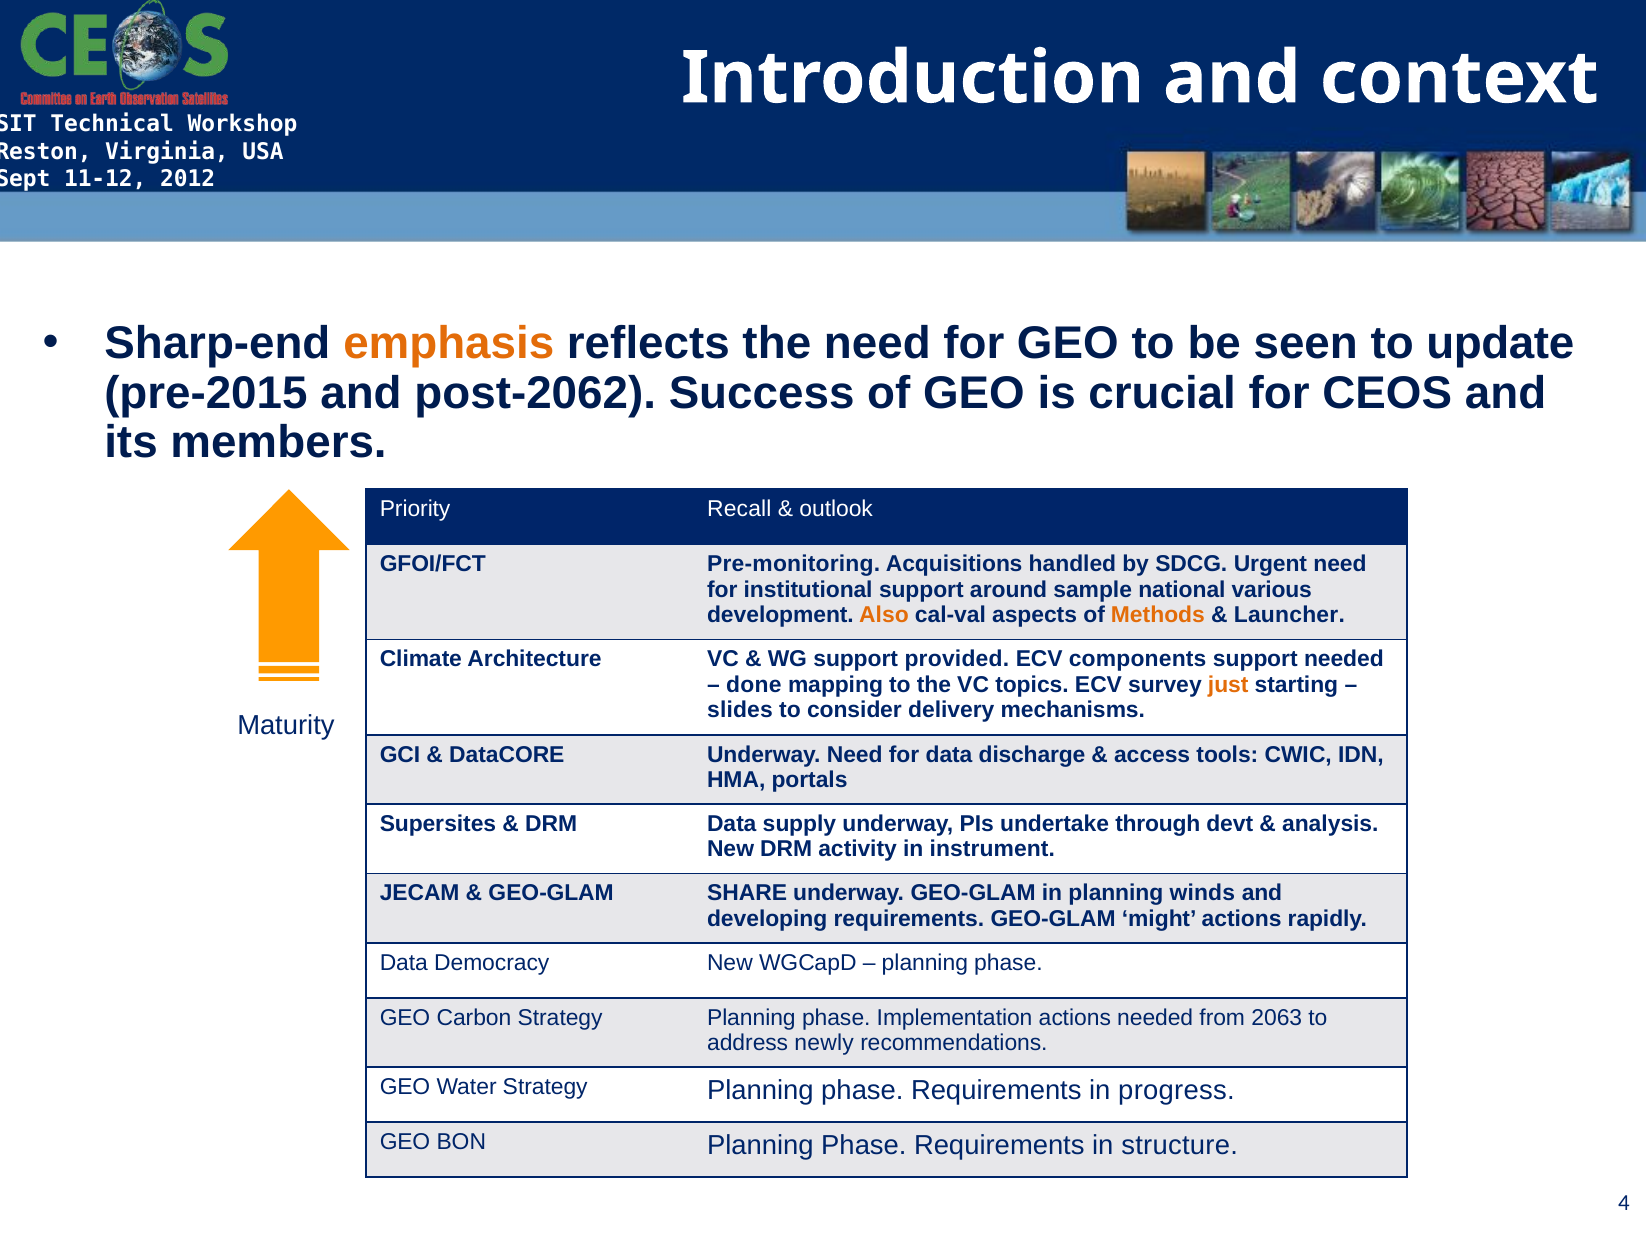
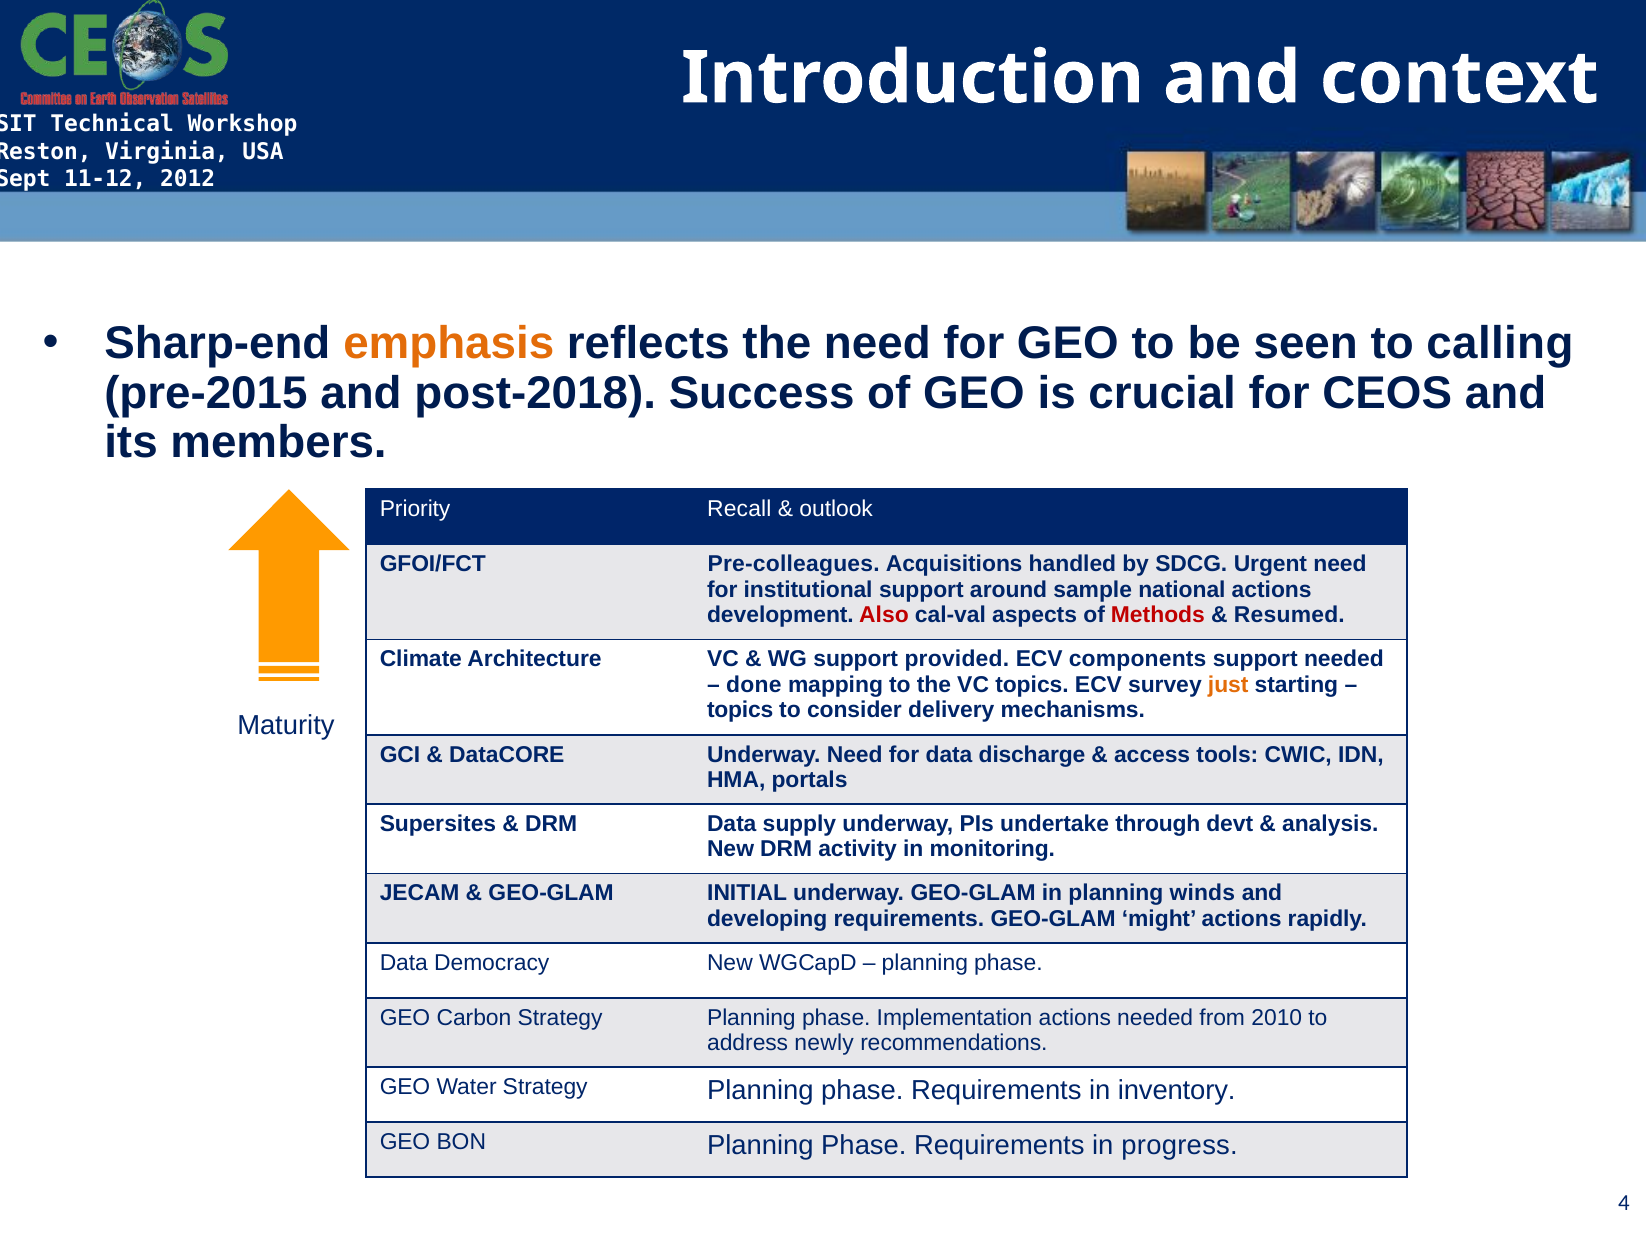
update: update -> calling
post-2062: post-2062 -> post-2018
Pre-monitoring: Pre-monitoring -> Pre-colleagues
national various: various -> actions
Also colour: orange -> red
Methods colour: orange -> red
Launcher: Launcher -> Resumed
slides at (740, 710): slides -> topics
instrument: instrument -> monitoring
SHARE: SHARE -> INITIAL
2063: 2063 -> 2010
progress: progress -> inventory
structure: structure -> progress
